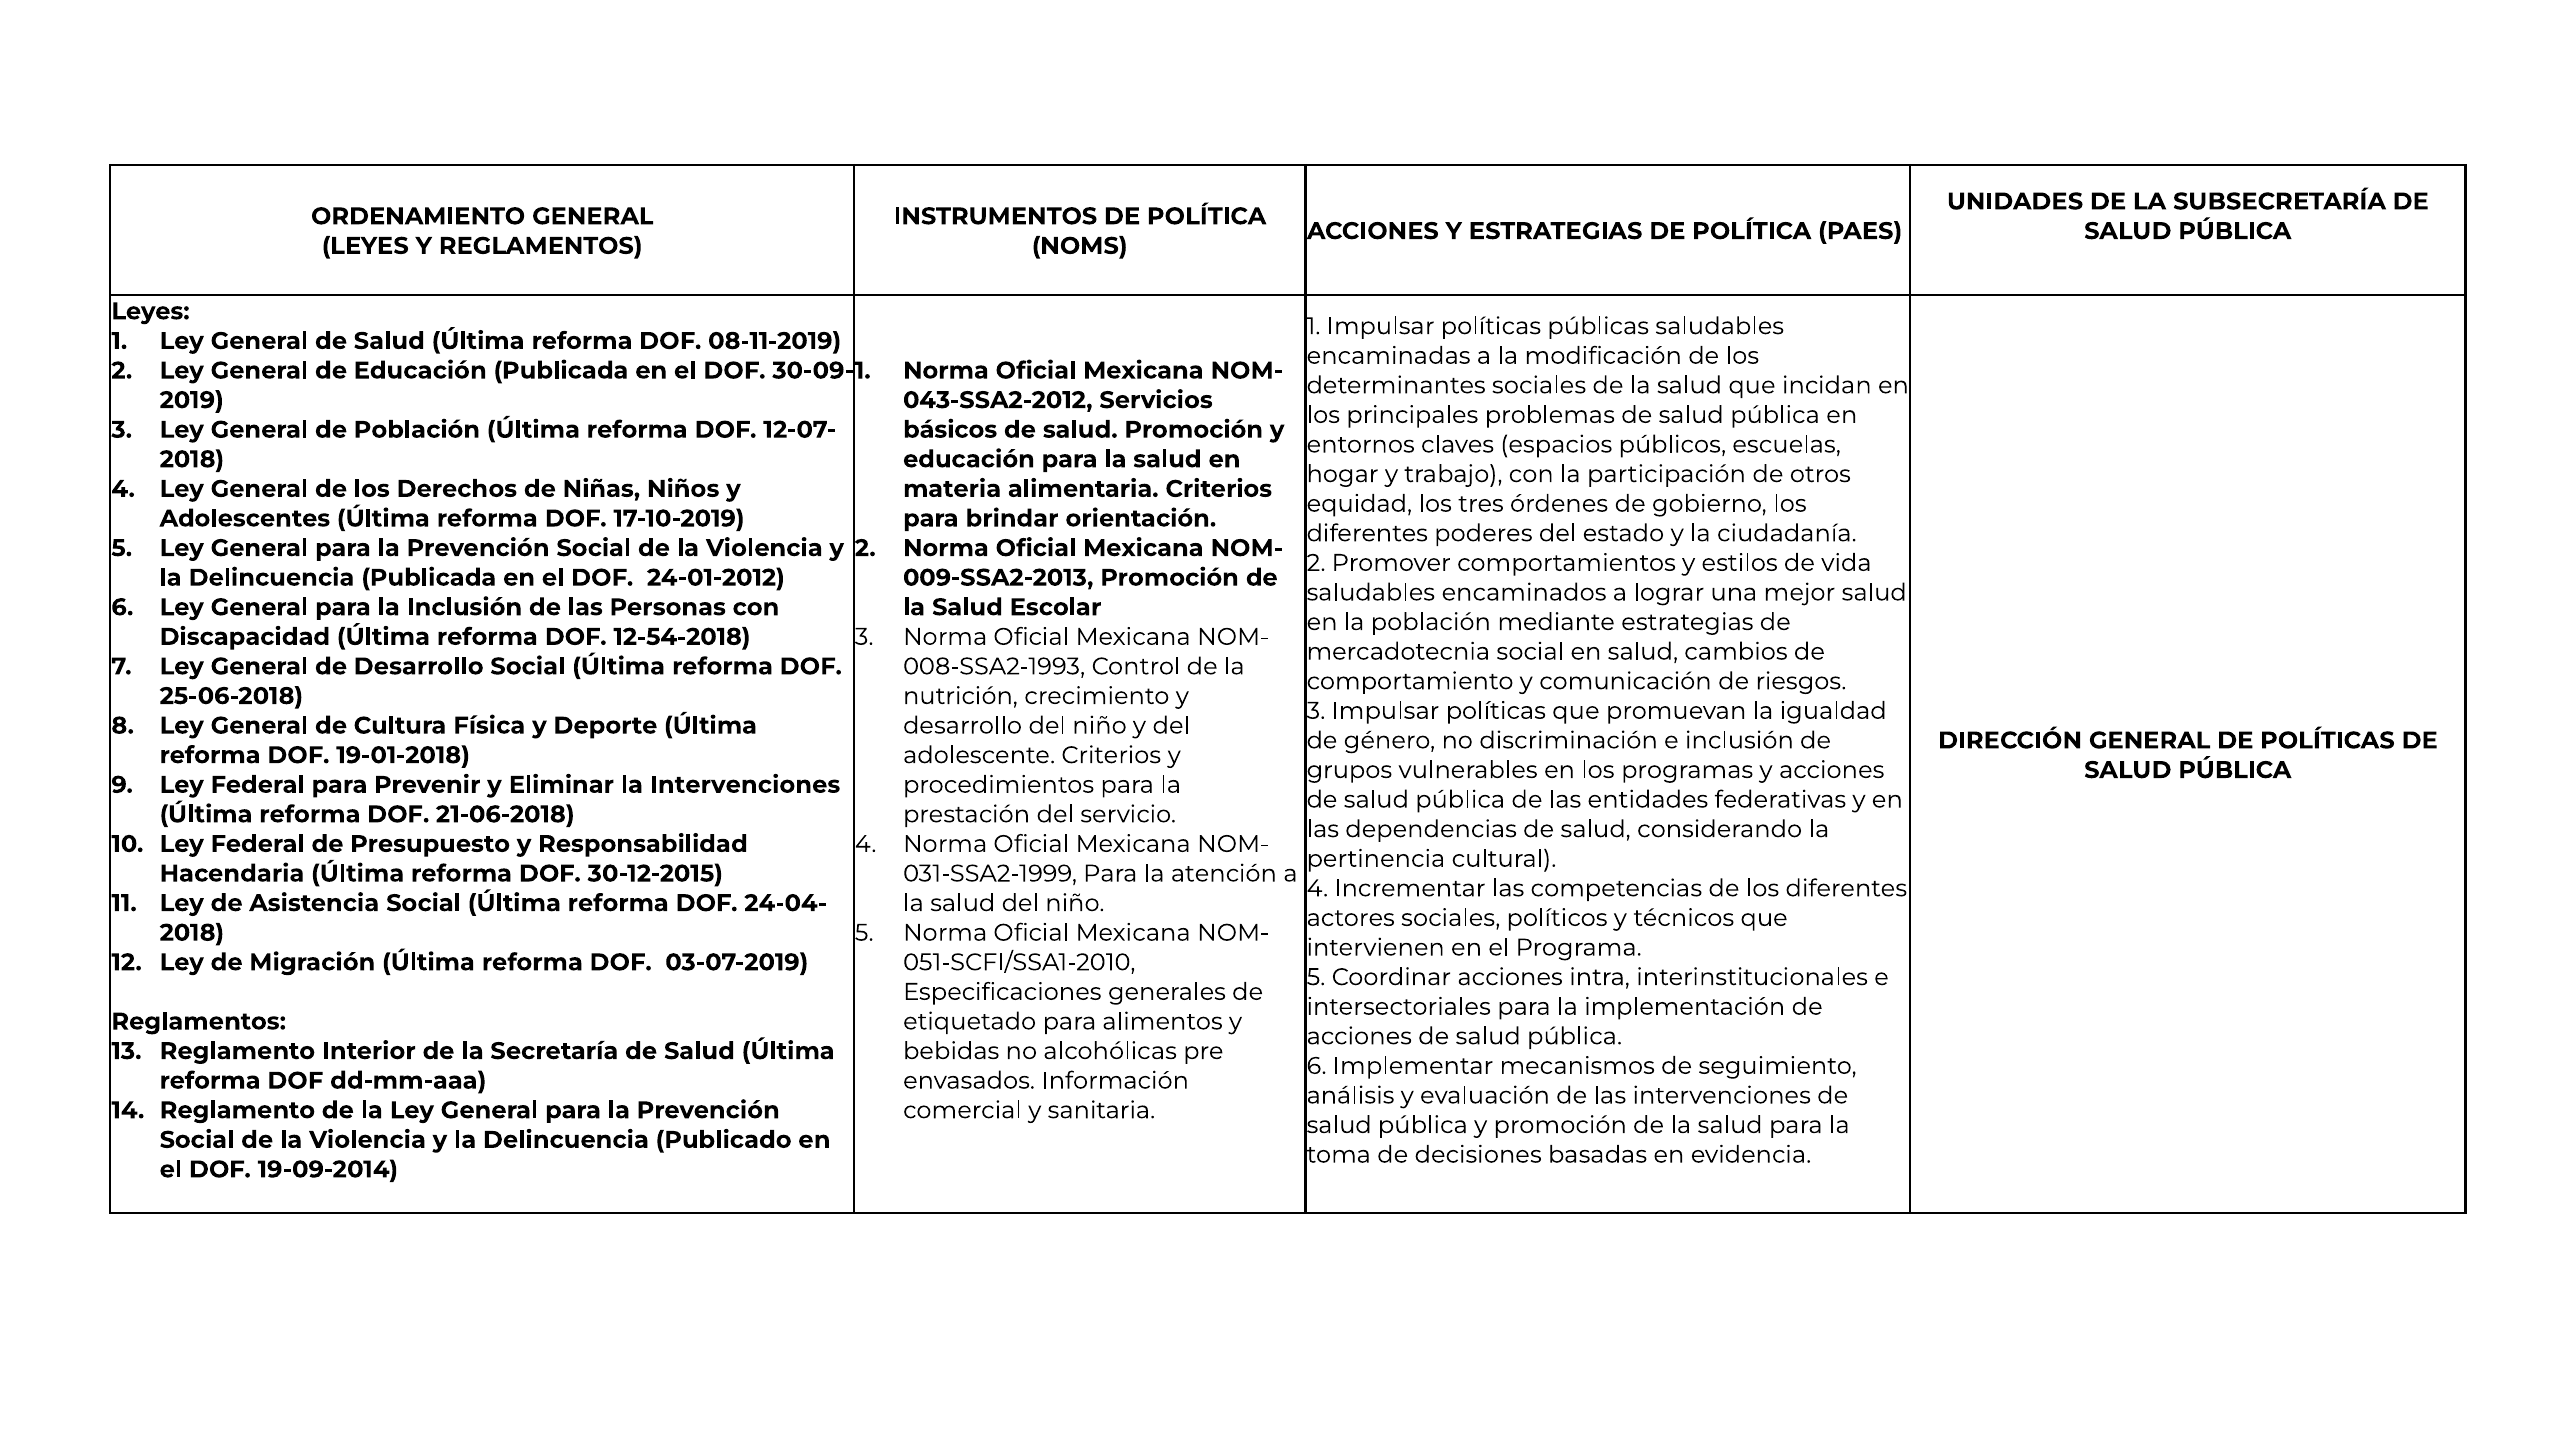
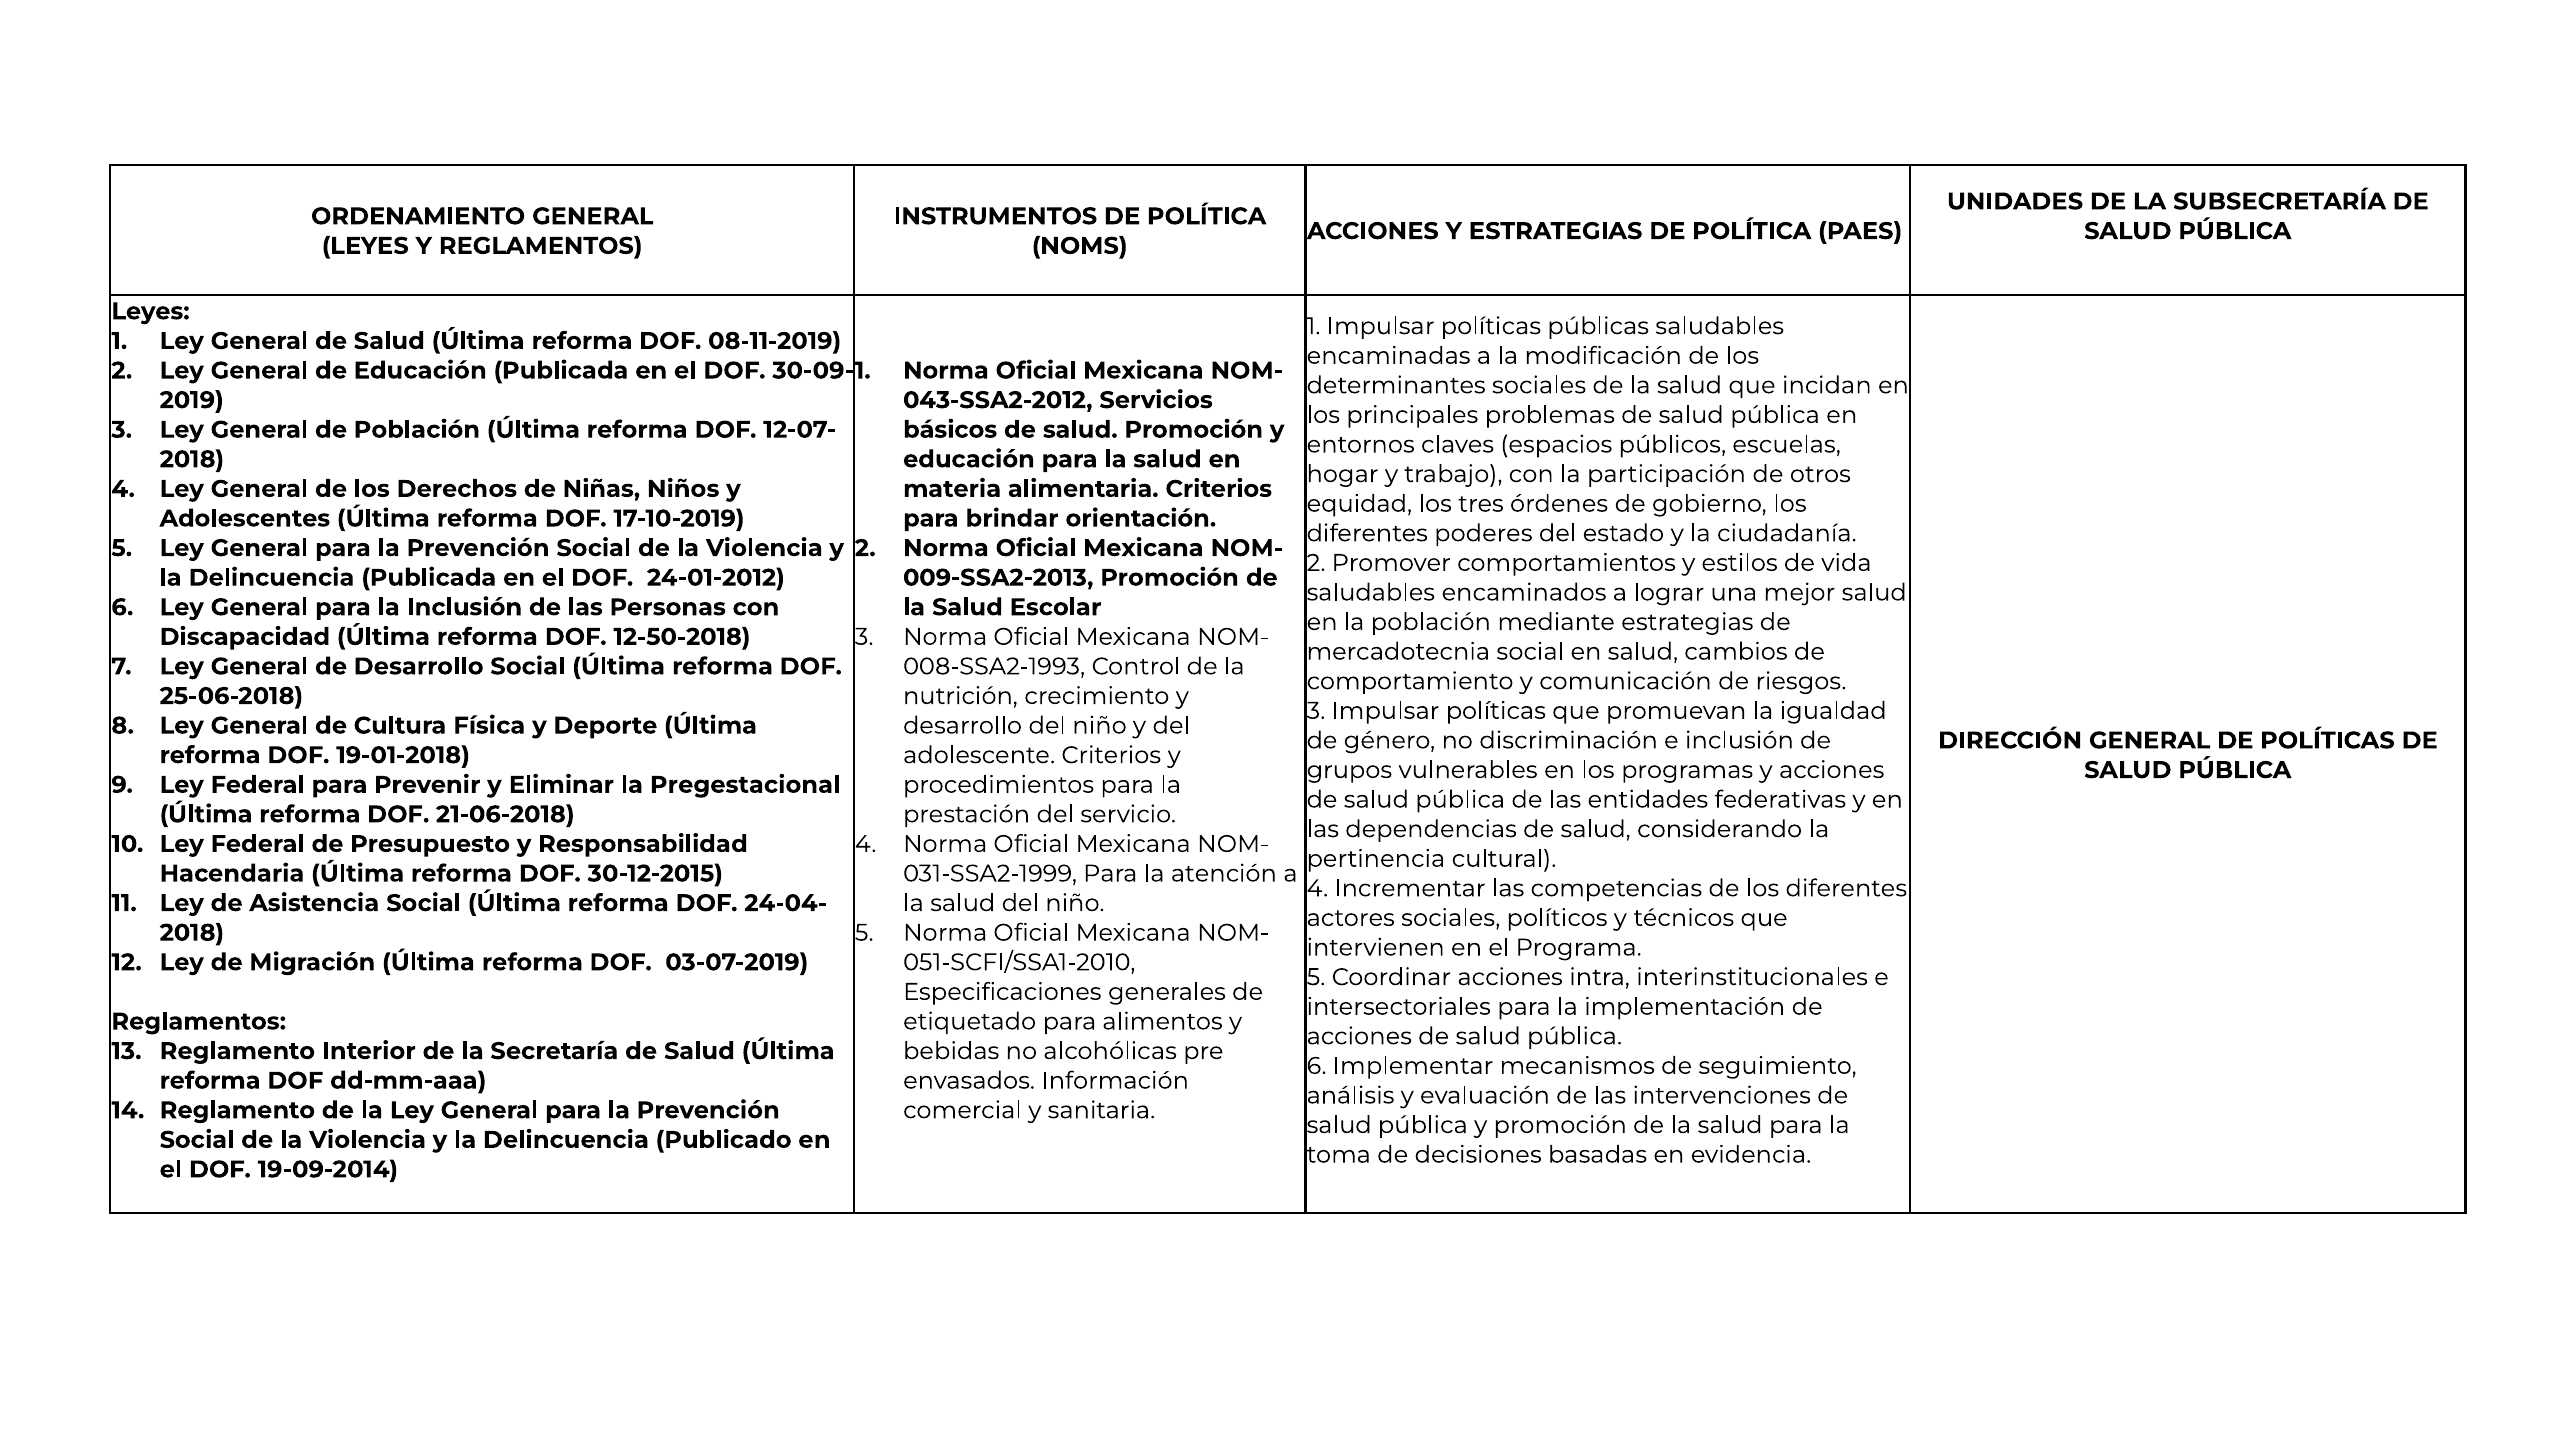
12-54-2018: 12-54-2018 -> 12-50-2018
la Intervenciones: Intervenciones -> Pregestacional
